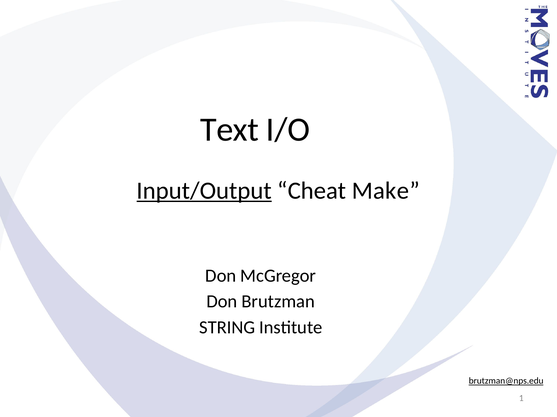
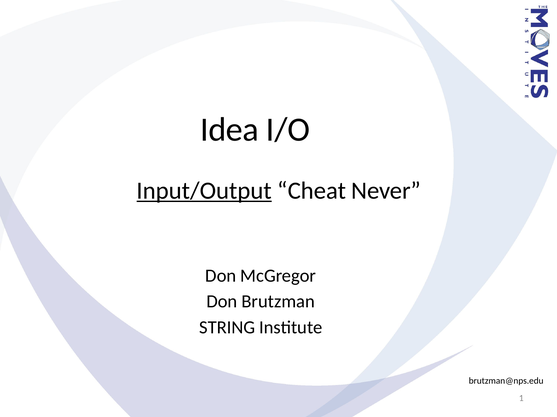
Text: Text -> Idea
Make: Make -> Never
brutzman@nps.edu underline: present -> none
